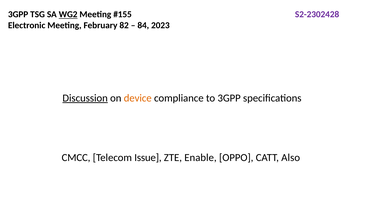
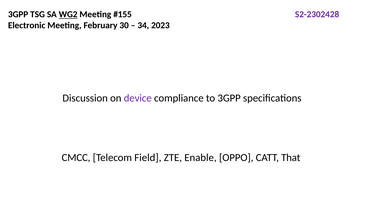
82: 82 -> 30
84: 84 -> 34
Discussion underline: present -> none
device colour: orange -> purple
Issue: Issue -> Field
Also: Also -> That
